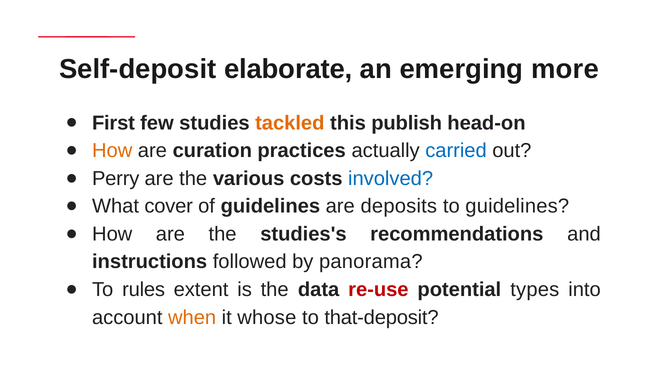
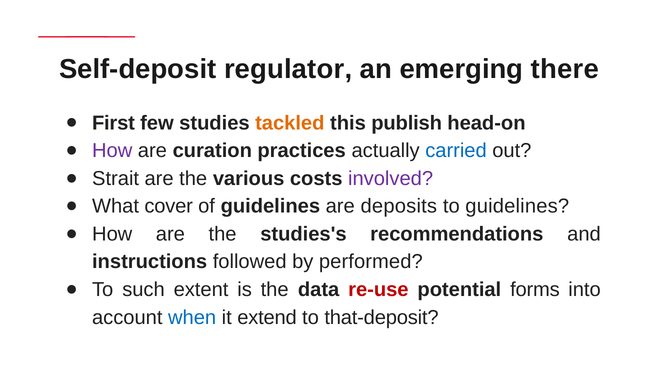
elaborate: elaborate -> regulator
more: more -> there
How at (112, 151) colour: orange -> purple
Perry: Perry -> Strait
involved colour: blue -> purple
panorama: panorama -> performed
rules: rules -> such
types: types -> forms
when colour: orange -> blue
whose: whose -> extend
